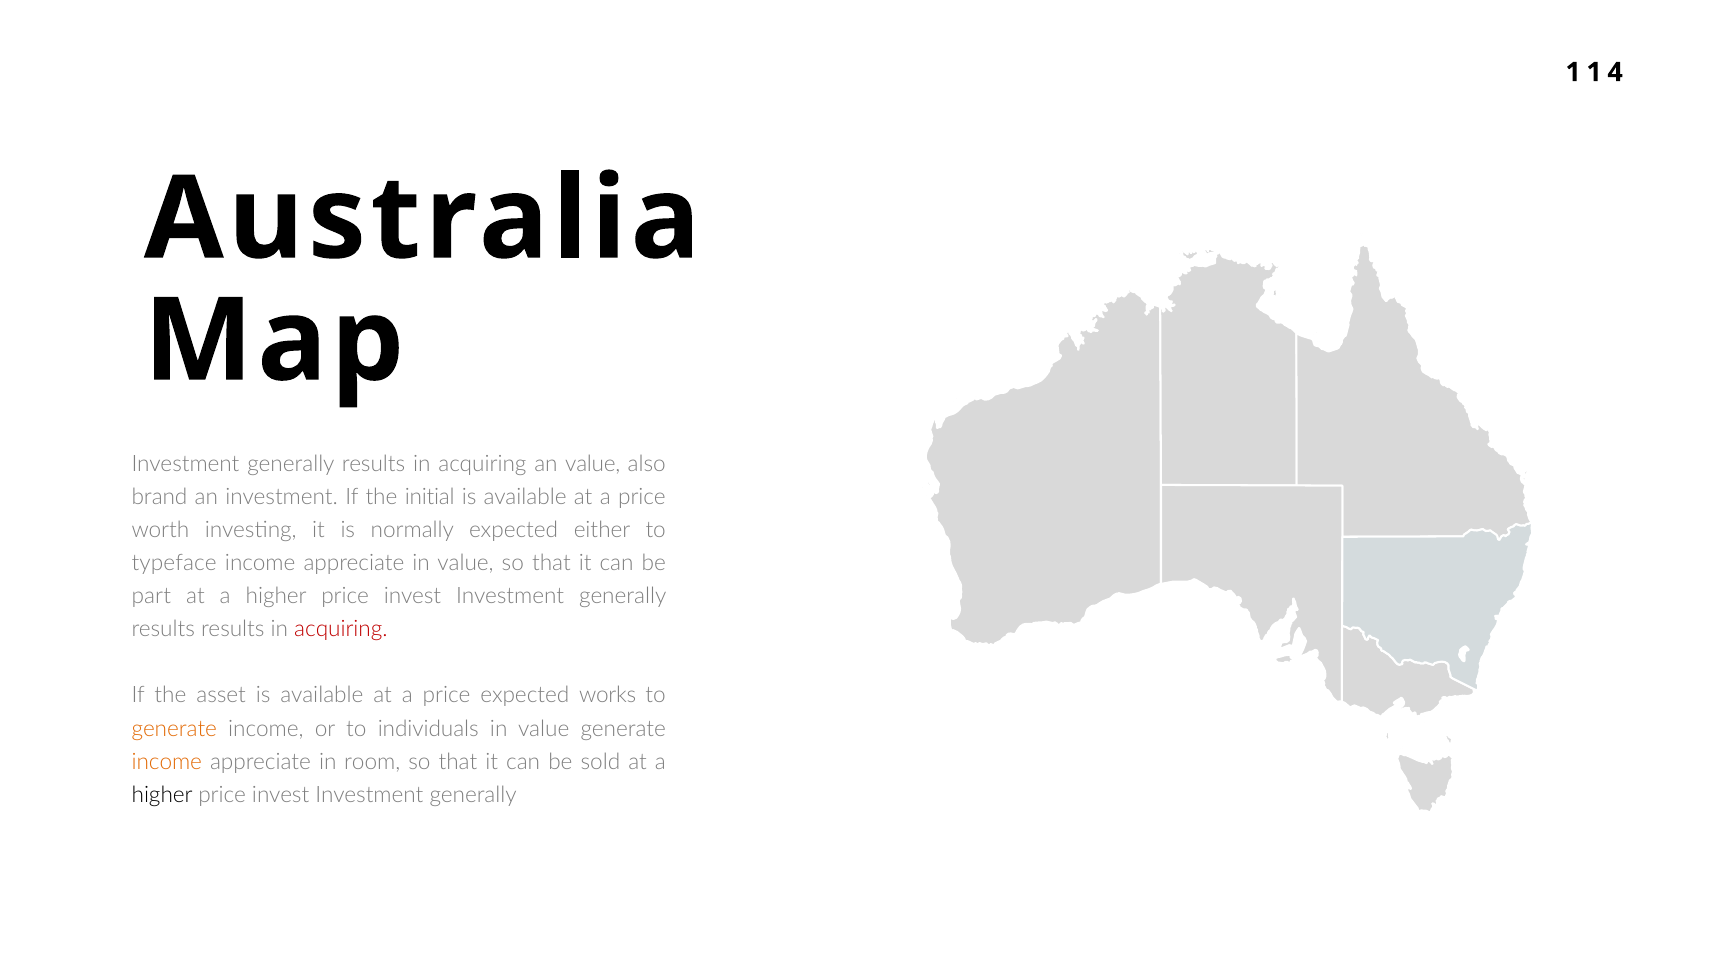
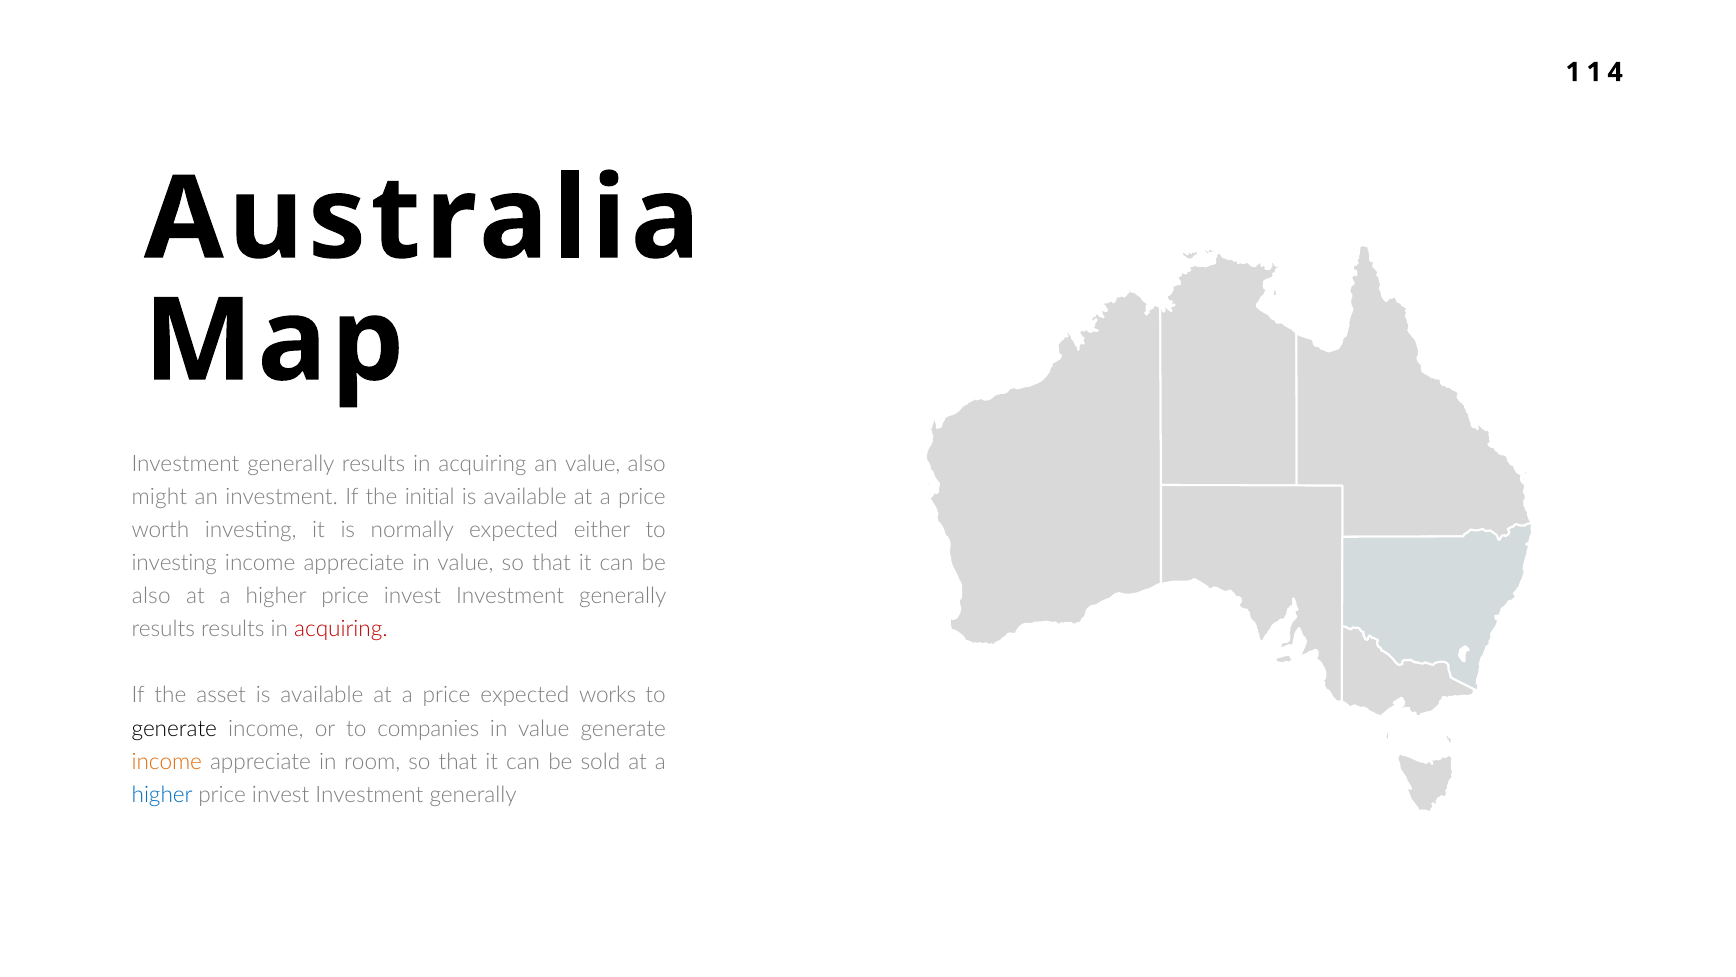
brand: brand -> might
typeface at (174, 563): typeface -> investing
part at (151, 596): part -> also
generate at (174, 728) colour: orange -> black
individuals: individuals -> companies
higher at (162, 794) colour: black -> blue
